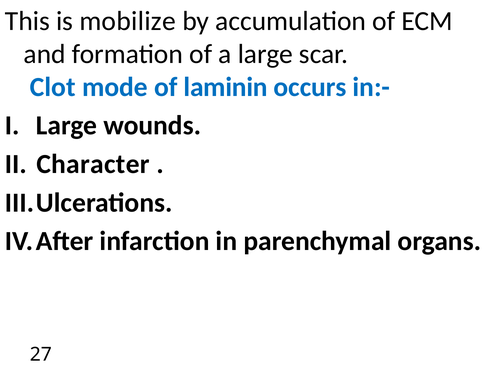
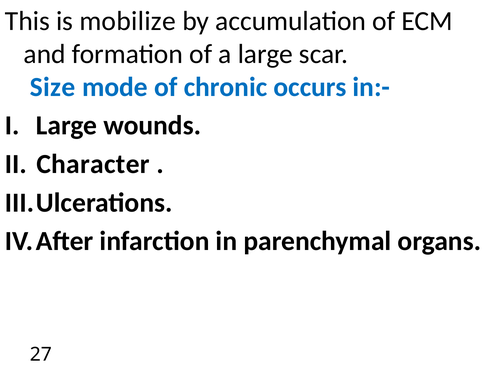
Clot: Clot -> Size
laminin: laminin -> chronic
